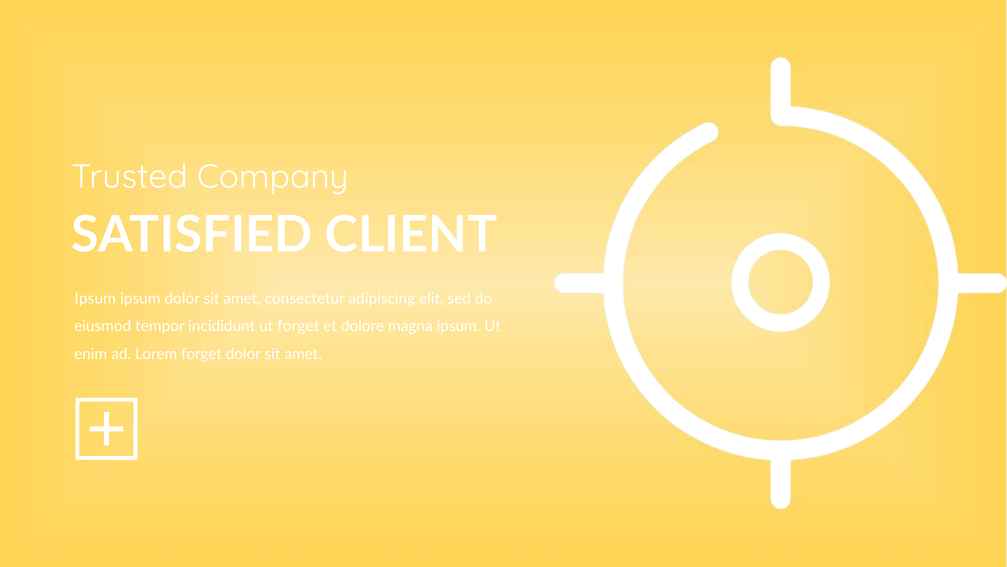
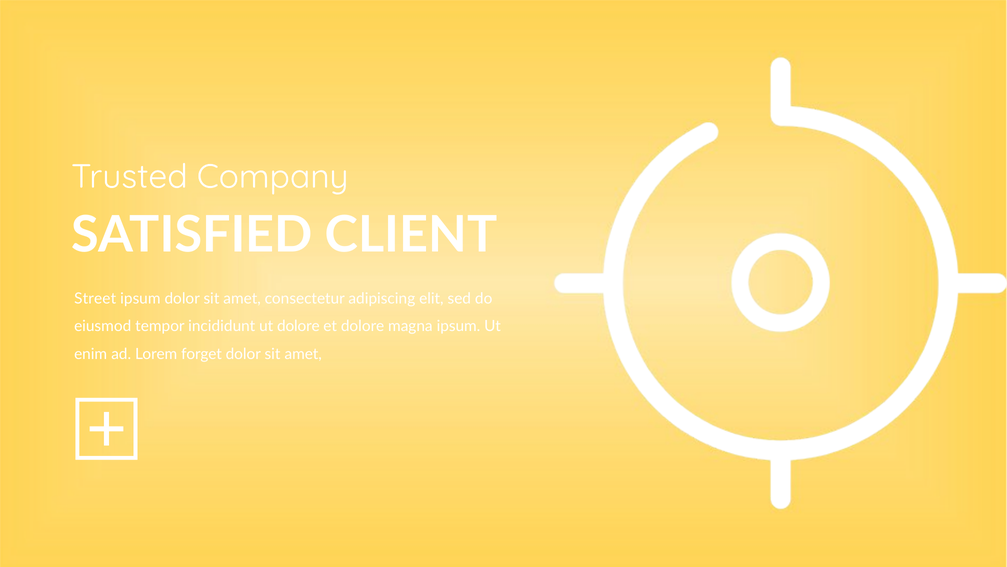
Ipsum at (95, 298): Ipsum -> Street
ut forget: forget -> dolore
